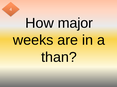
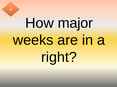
than: than -> right
